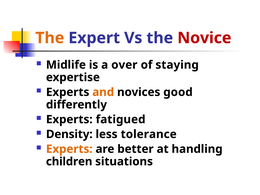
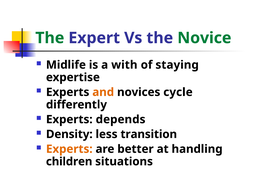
The at (50, 38) colour: orange -> green
Novice colour: red -> green
over: over -> with
good: good -> cycle
fatigued: fatigued -> depends
tolerance: tolerance -> transition
